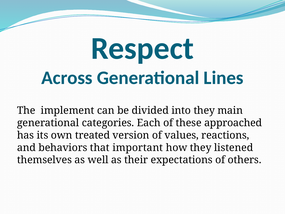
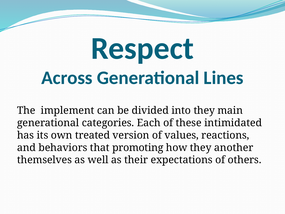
approached: approached -> intimidated
important: important -> promoting
listened: listened -> another
